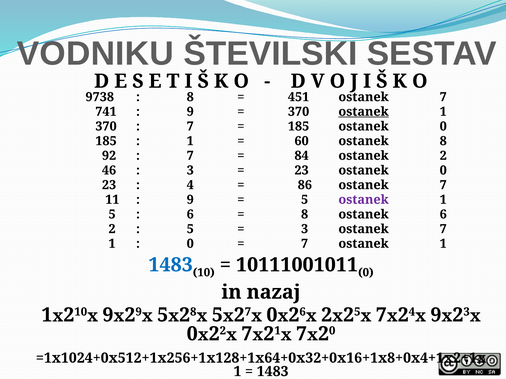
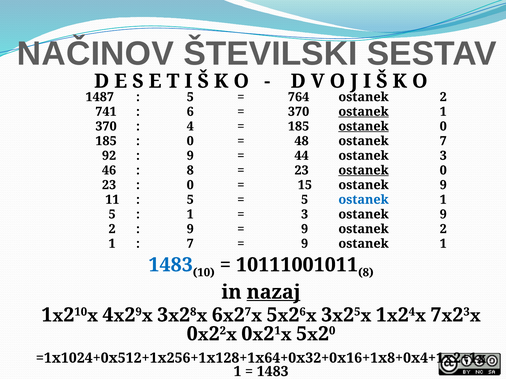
VODNIKU: VODNIKU -> NAČINOV
9738: 9738 -> 1487
8 at (190, 97): 8 -> 5
451: 451 -> 764
7 at (443, 97): 7 -> 2
9 at (190, 112): 9 -> 6
7 at (190, 126): 7 -> 4
ostanek at (364, 126) underline: none -> present
1 at (190, 141): 1 -> 0
60: 60 -> 48
ostanek 8: 8 -> 7
7 at (190, 156): 7 -> 9
84: 84 -> 44
ostanek 2: 2 -> 3
3 at (190, 171): 3 -> 8
ostanek at (364, 171) underline: none -> present
4 at (190, 185): 4 -> 0
86: 86 -> 15
7 at (443, 185): 7 -> 9
9 at (190, 200): 9 -> 5
ostanek at (364, 200) colour: purple -> blue
6 at (190, 215): 6 -> 1
8 at (305, 215): 8 -> 3
6 at (443, 215): 6 -> 9
5 at (190, 229): 5 -> 9
3 at (305, 229): 3 -> 9
7 at (443, 229): 7 -> 2
0 at (190, 244): 0 -> 7
7 at (305, 244): 7 -> 9
0 at (366, 273): 0 -> 8
nazaj underline: none -> present
9 at (108, 315): 9 -> 4
5 at (163, 315): 5 -> 3
5 at (217, 315): 5 -> 6
0 at (272, 315): 0 -> 5
2 at (327, 315): 2 -> 3
7 at (381, 315): 7 -> 1
9 at (436, 315): 9 -> 7
7 at (247, 334): 7 -> 0
7 at (302, 334): 7 -> 5
